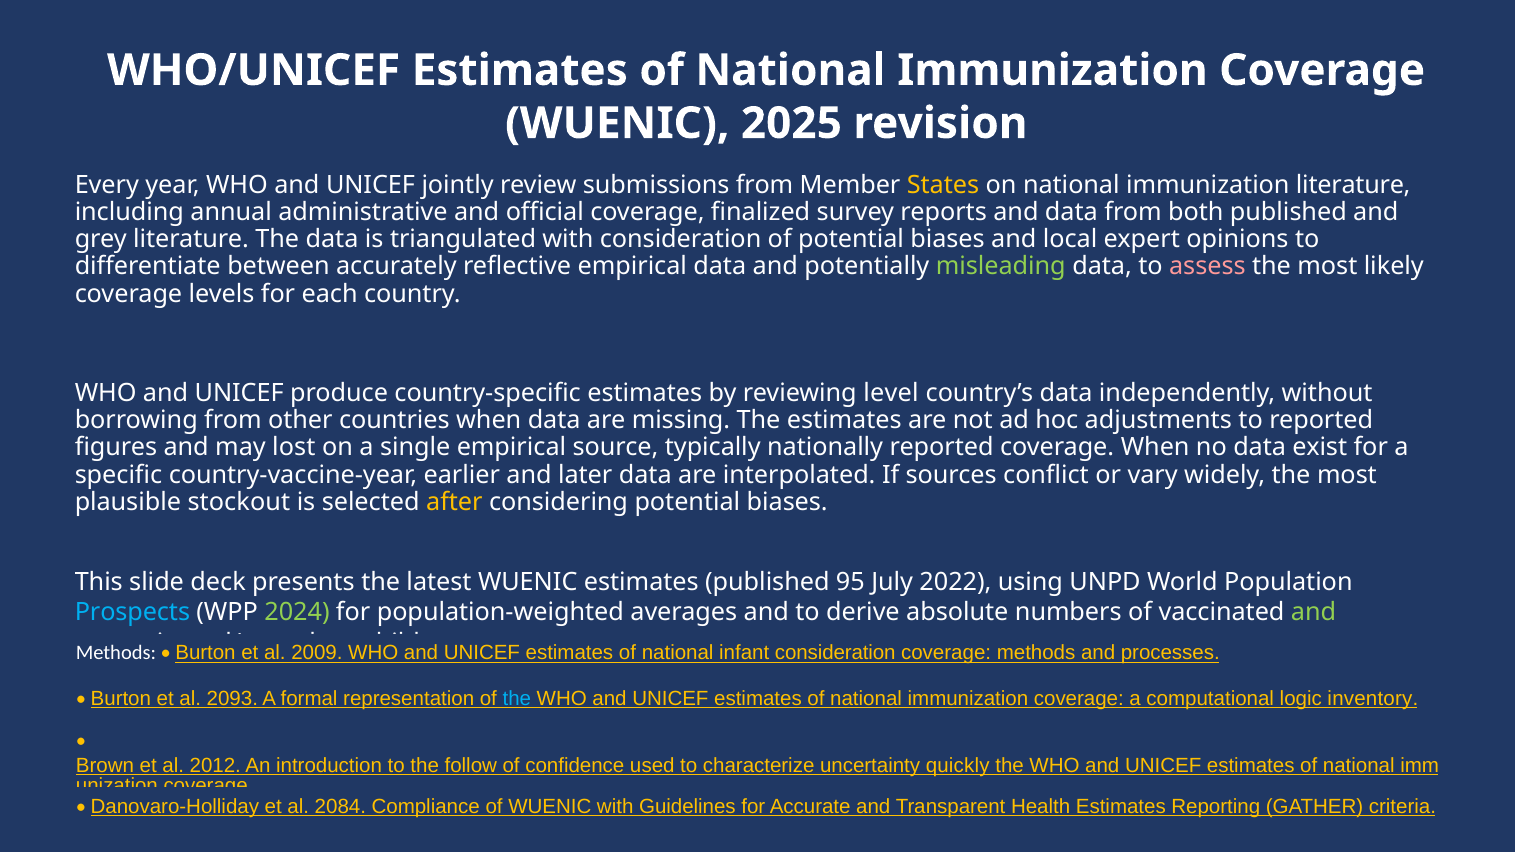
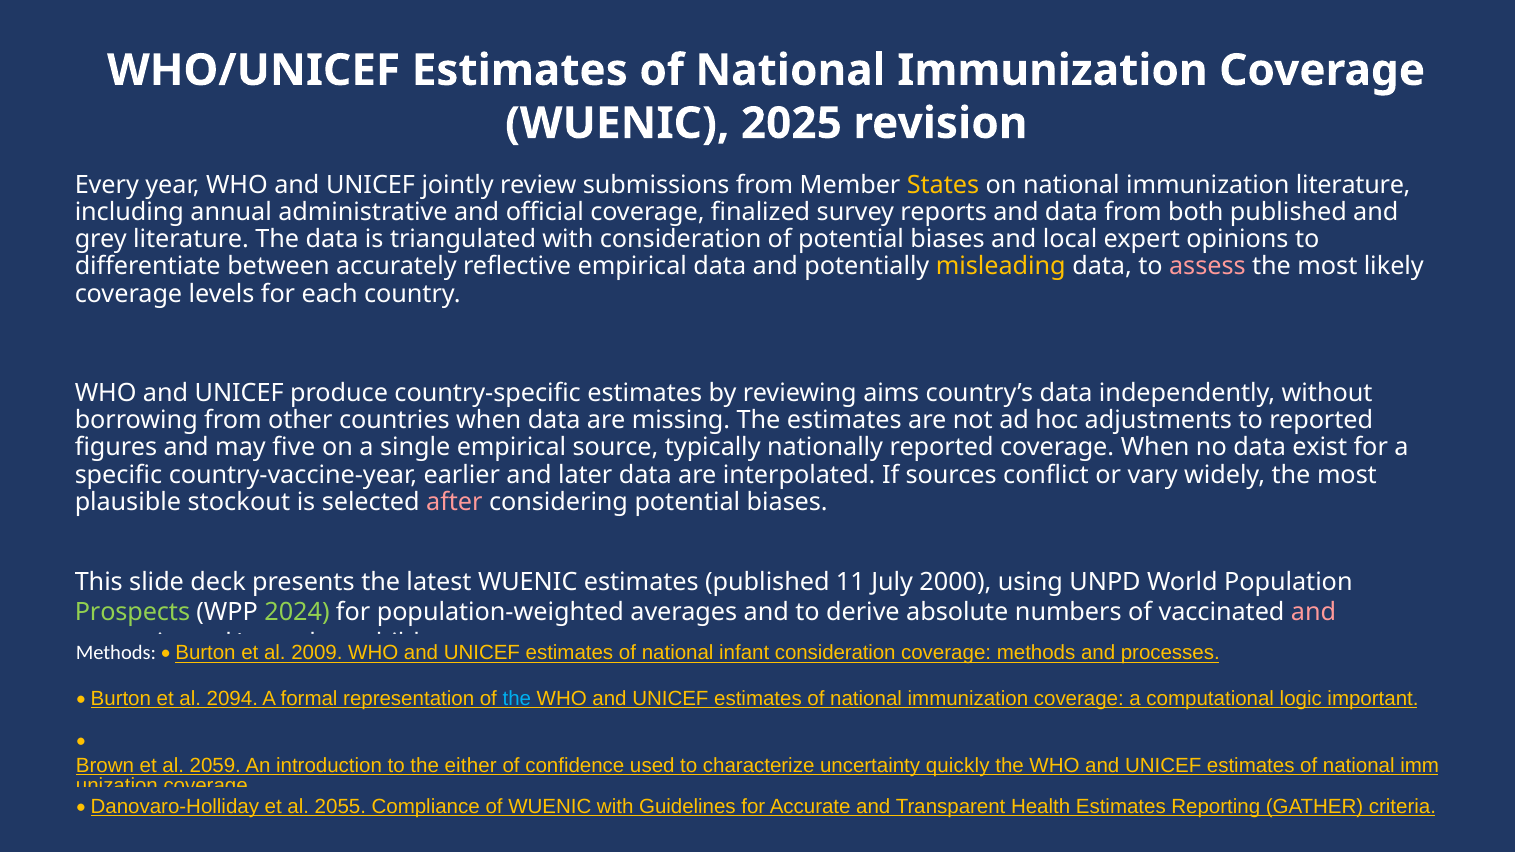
misleading colour: light green -> yellow
level: level -> aims
lost: lost -> five
after colour: yellow -> pink
95: 95 -> 11
2022: 2022 -> 2000
Prospects colour: light blue -> light green
and at (1314, 613) colour: light green -> pink
2093: 2093 -> 2094
inventory: inventory -> important
2012: 2012 -> 2059
follow: follow -> either
2084: 2084 -> 2055
